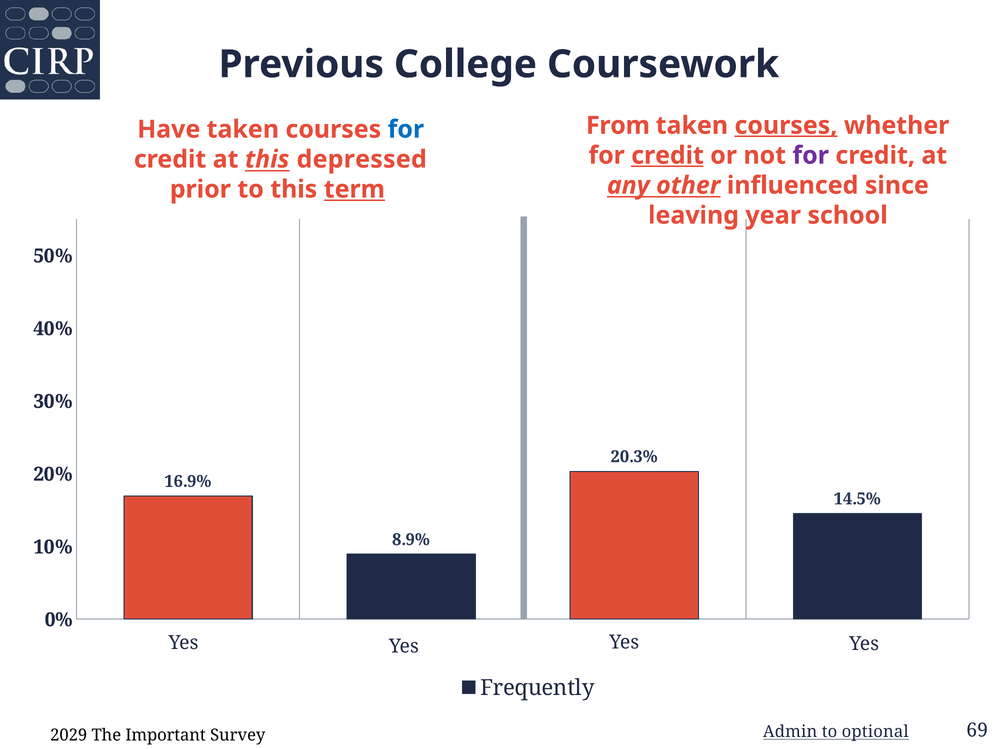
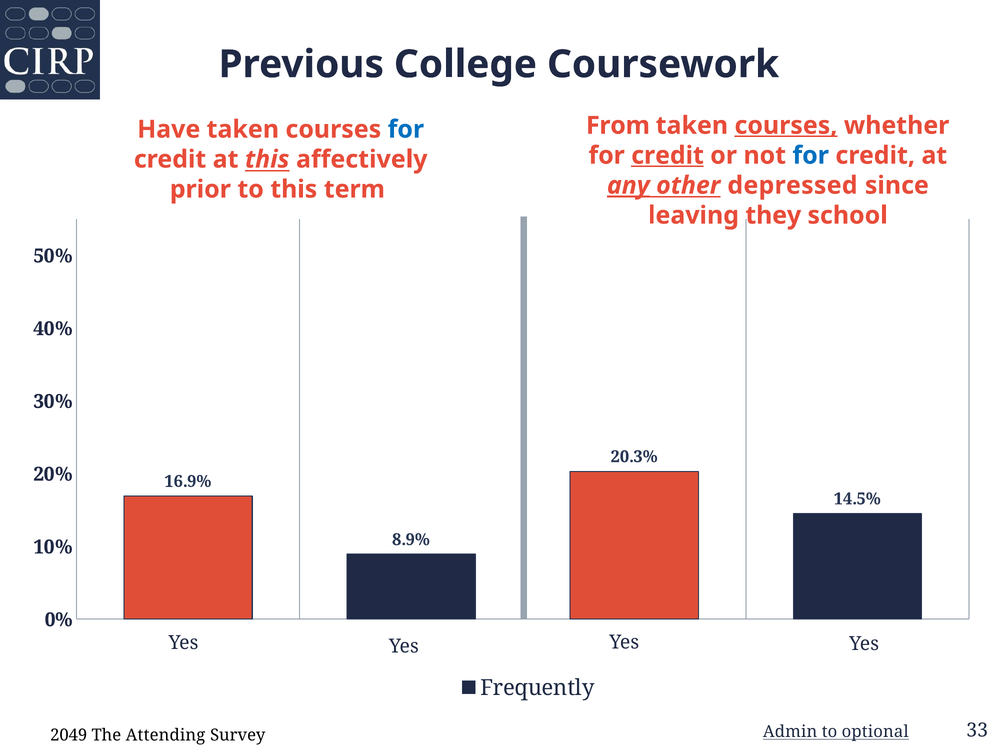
for at (811, 155) colour: purple -> blue
depressed: depressed -> affectively
any underline: none -> present
influenced: influenced -> depressed
term underline: present -> none
year: year -> they
2029: 2029 -> 2049
Important: Important -> Attending
69: 69 -> 33
